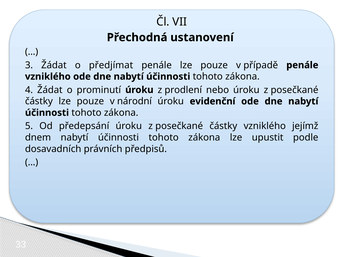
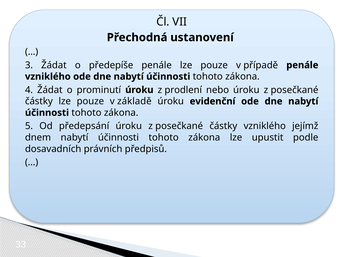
předjímat: předjímat -> předepíše
národní: národní -> základě
